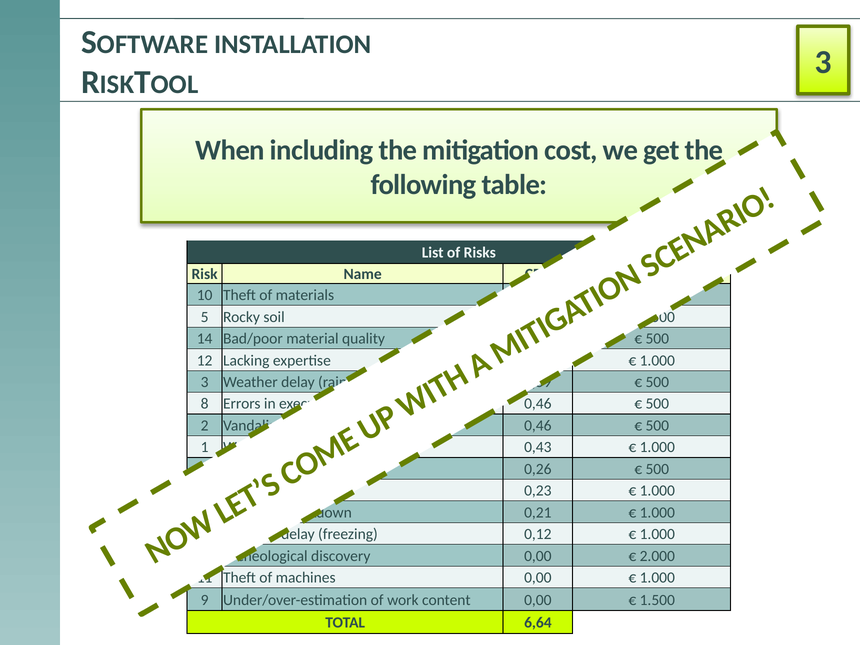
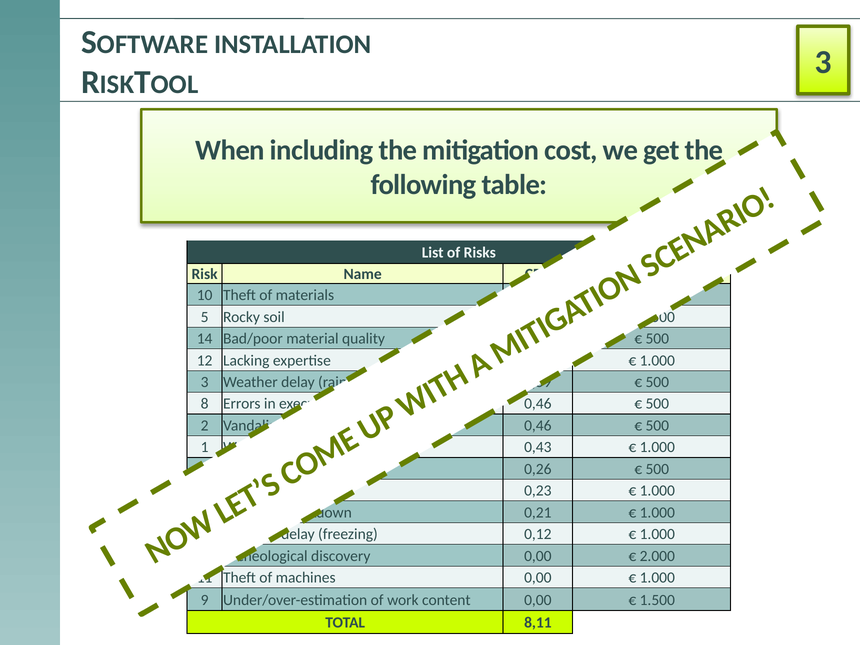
6,64: 6,64 -> 8,11
